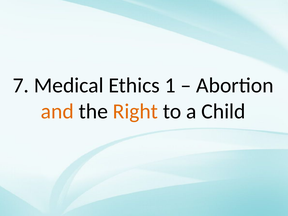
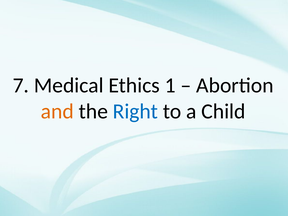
Right colour: orange -> blue
